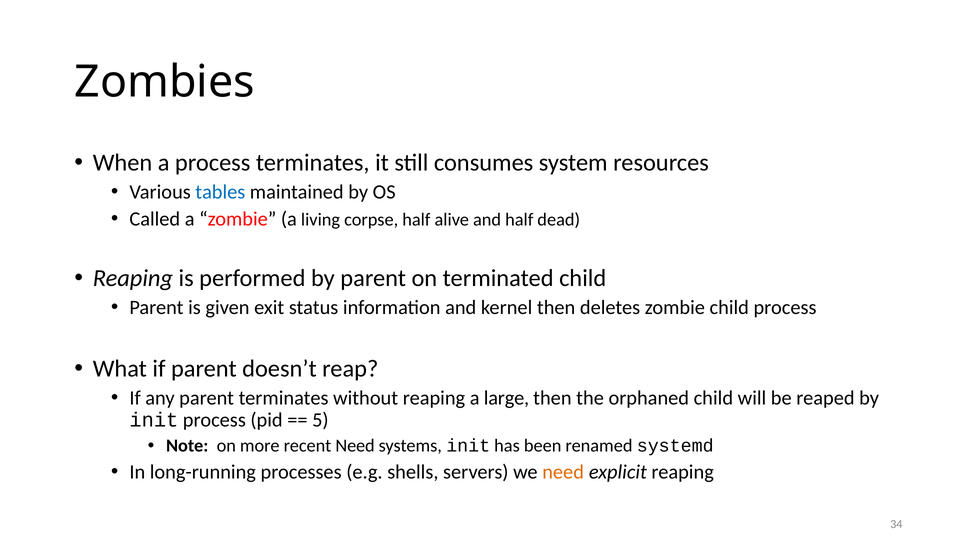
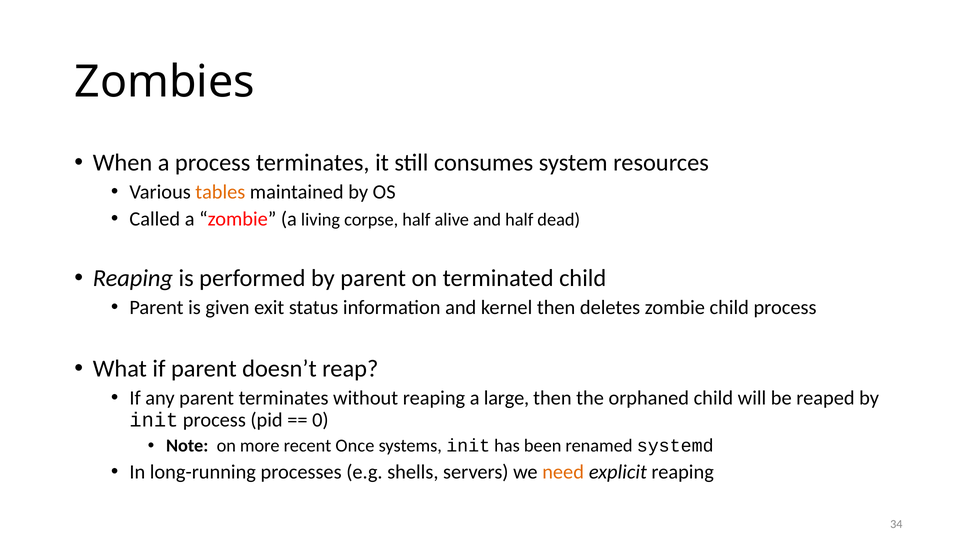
tables colour: blue -> orange
5: 5 -> 0
recent Need: Need -> Once
